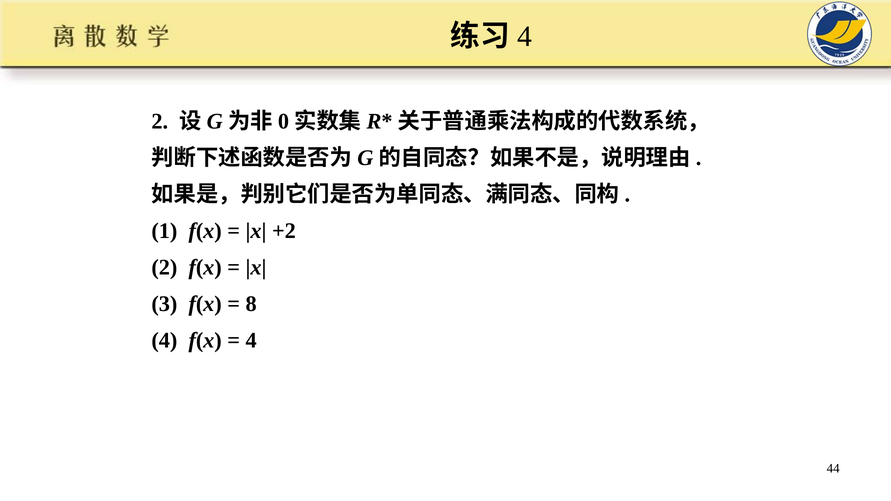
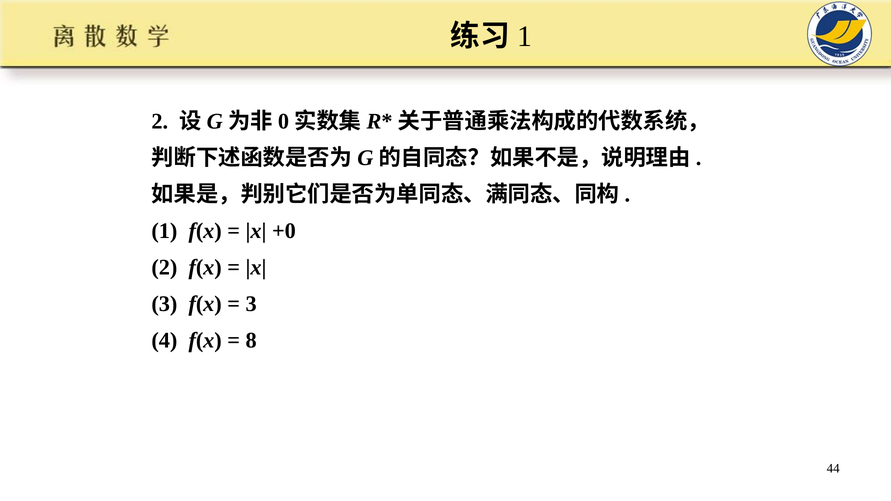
4 at (524, 36): 4 -> 1
+2: +2 -> +0
8 at (251, 304): 8 -> 3
4 at (251, 341): 4 -> 8
